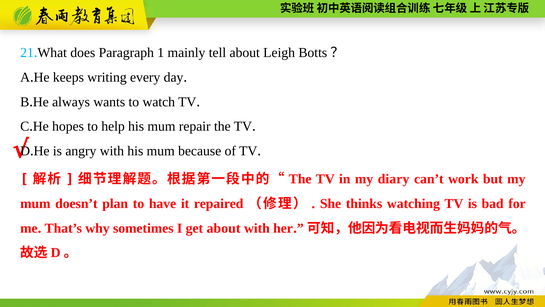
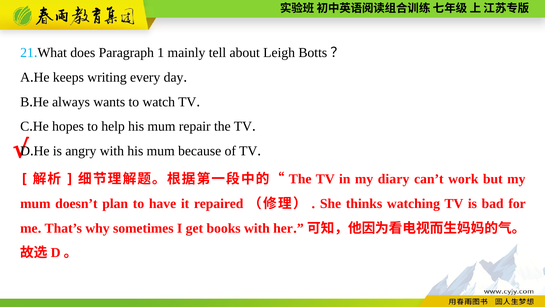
get about: about -> books
